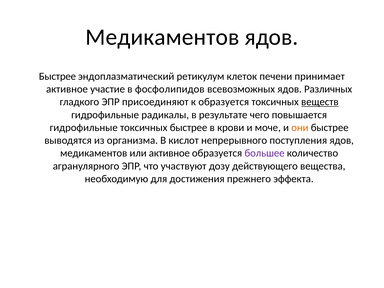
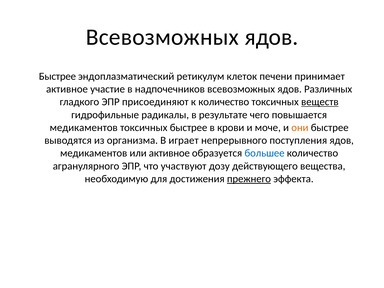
Медикаментов at (162, 37): Медикаментов -> Всевозможных
фосфолипидов: фосфолипидов -> надпочечников
к образуется: образуется -> количество
гидрофильные at (84, 128): гидрофильные -> медикаментов
кислот: кислот -> играет
большее colour: purple -> blue
прежнего underline: none -> present
